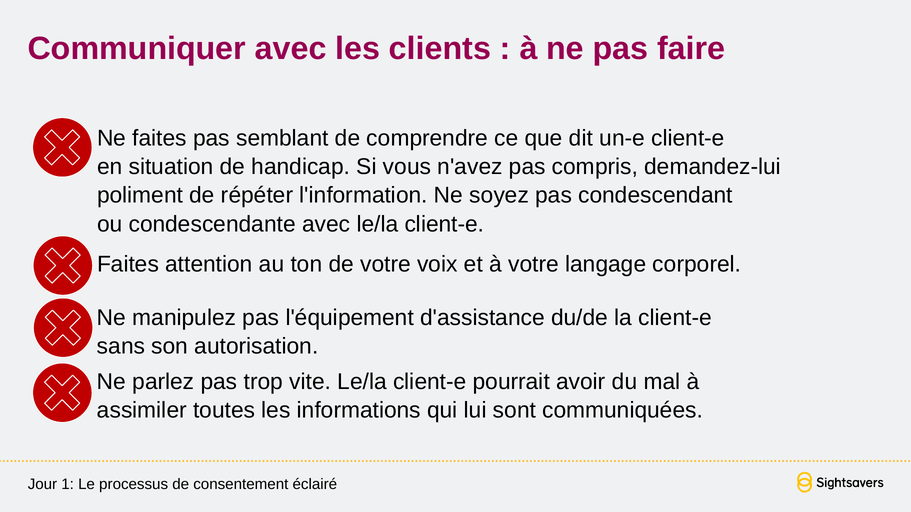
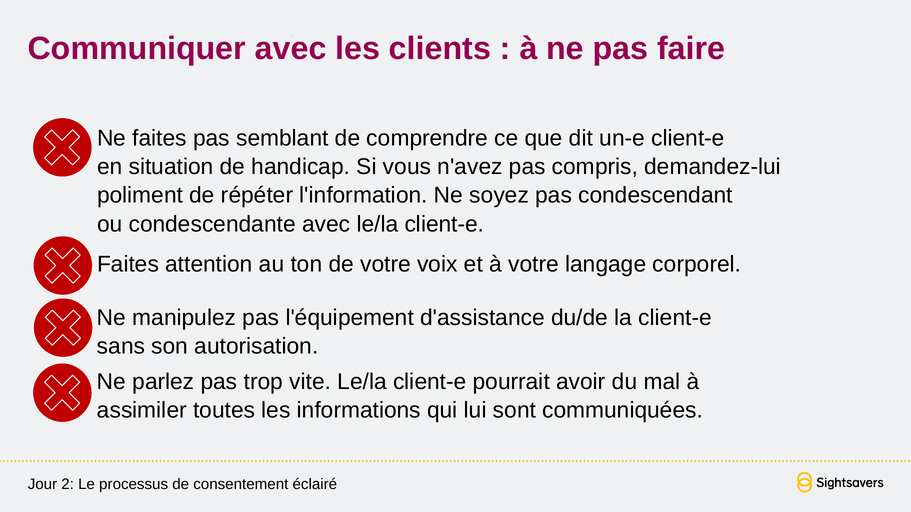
1: 1 -> 2
